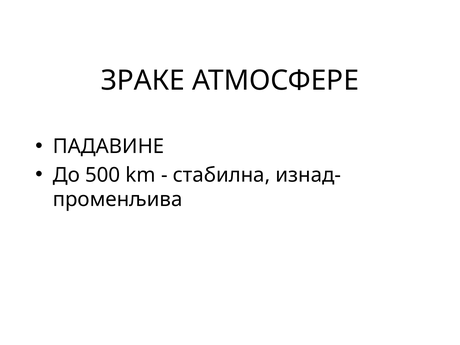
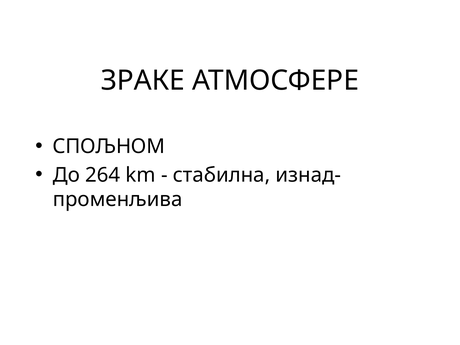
ПАДАВИНЕ: ПАДАВИНЕ -> СПОЉНОМ
500: 500 -> 264
